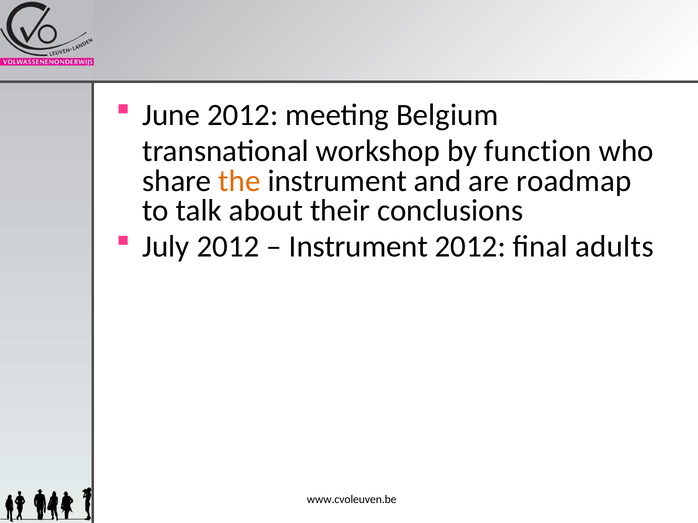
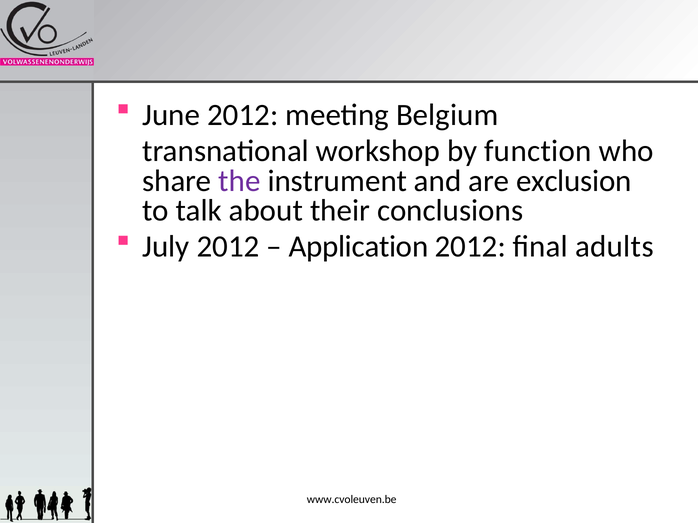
the colour: orange -> purple
roadmap: roadmap -> exclusion
Instrument at (358, 247): Instrument -> Application
